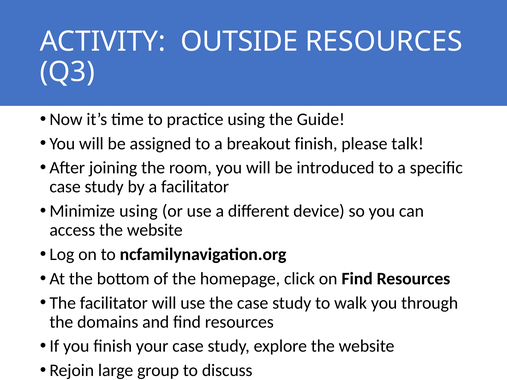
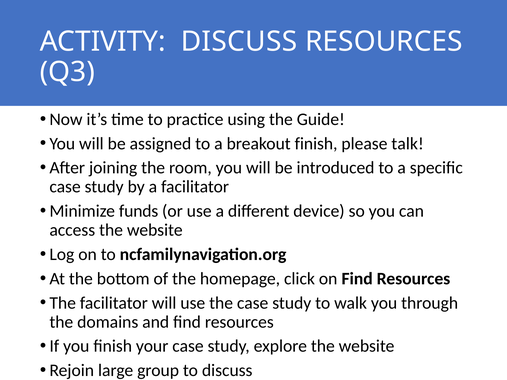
ACTIVITY OUTSIDE: OUTSIDE -> DISCUSS
Minimize using: using -> funds
